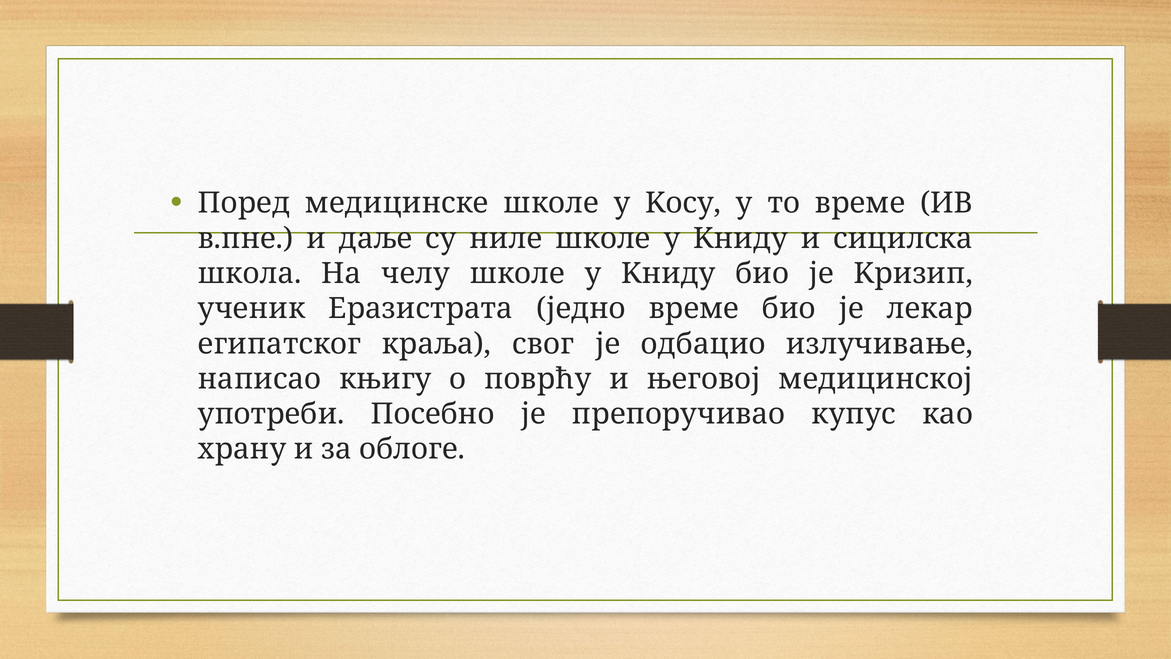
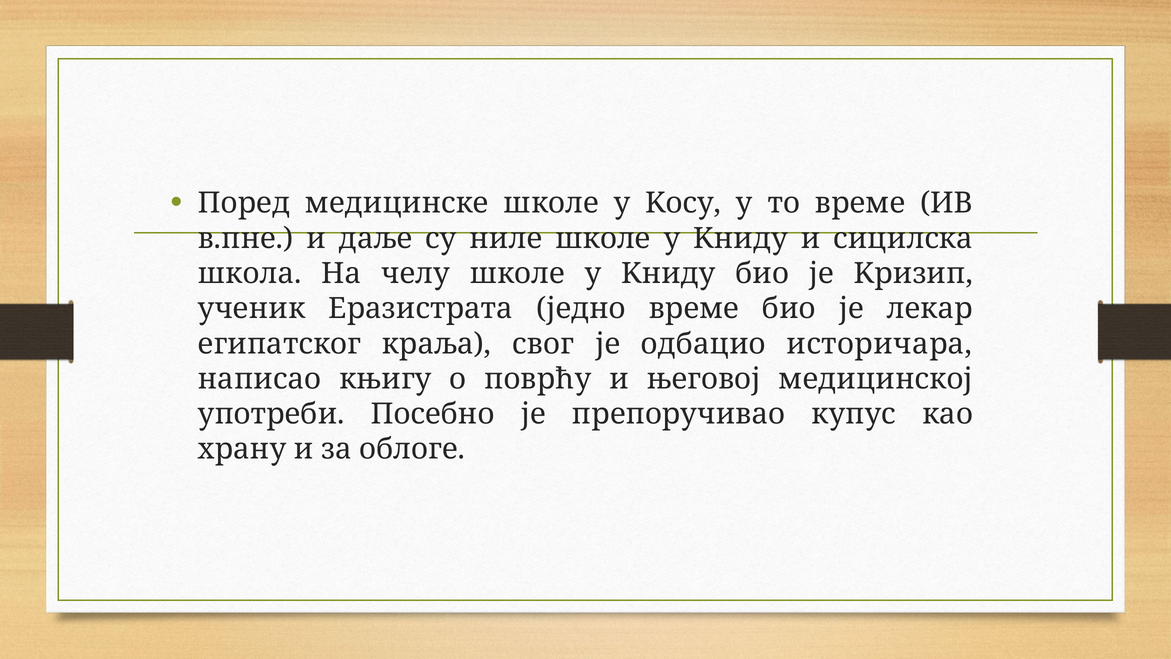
излучивање: излучивање -> историчара
